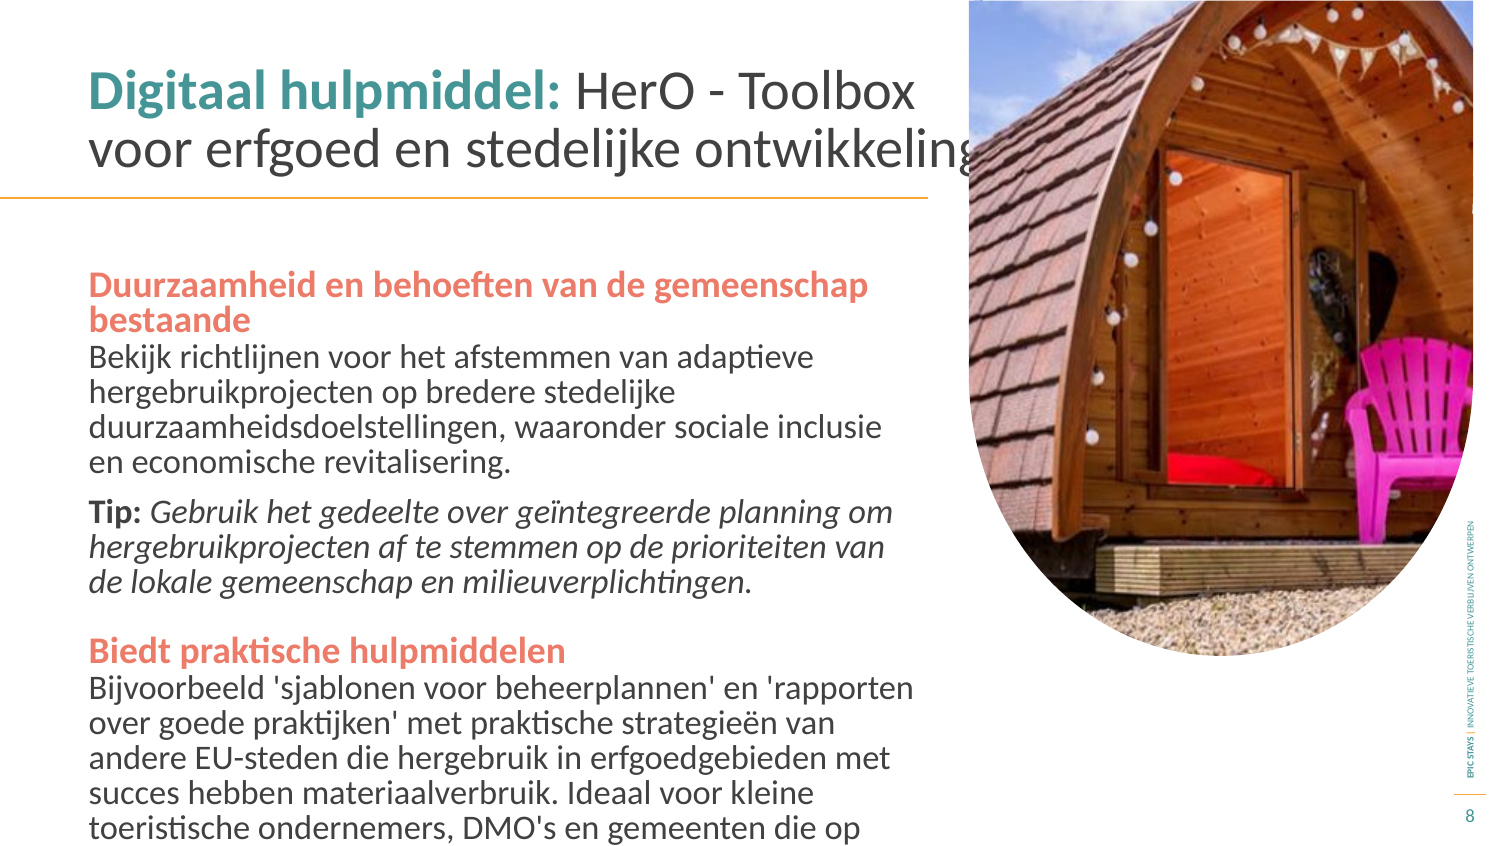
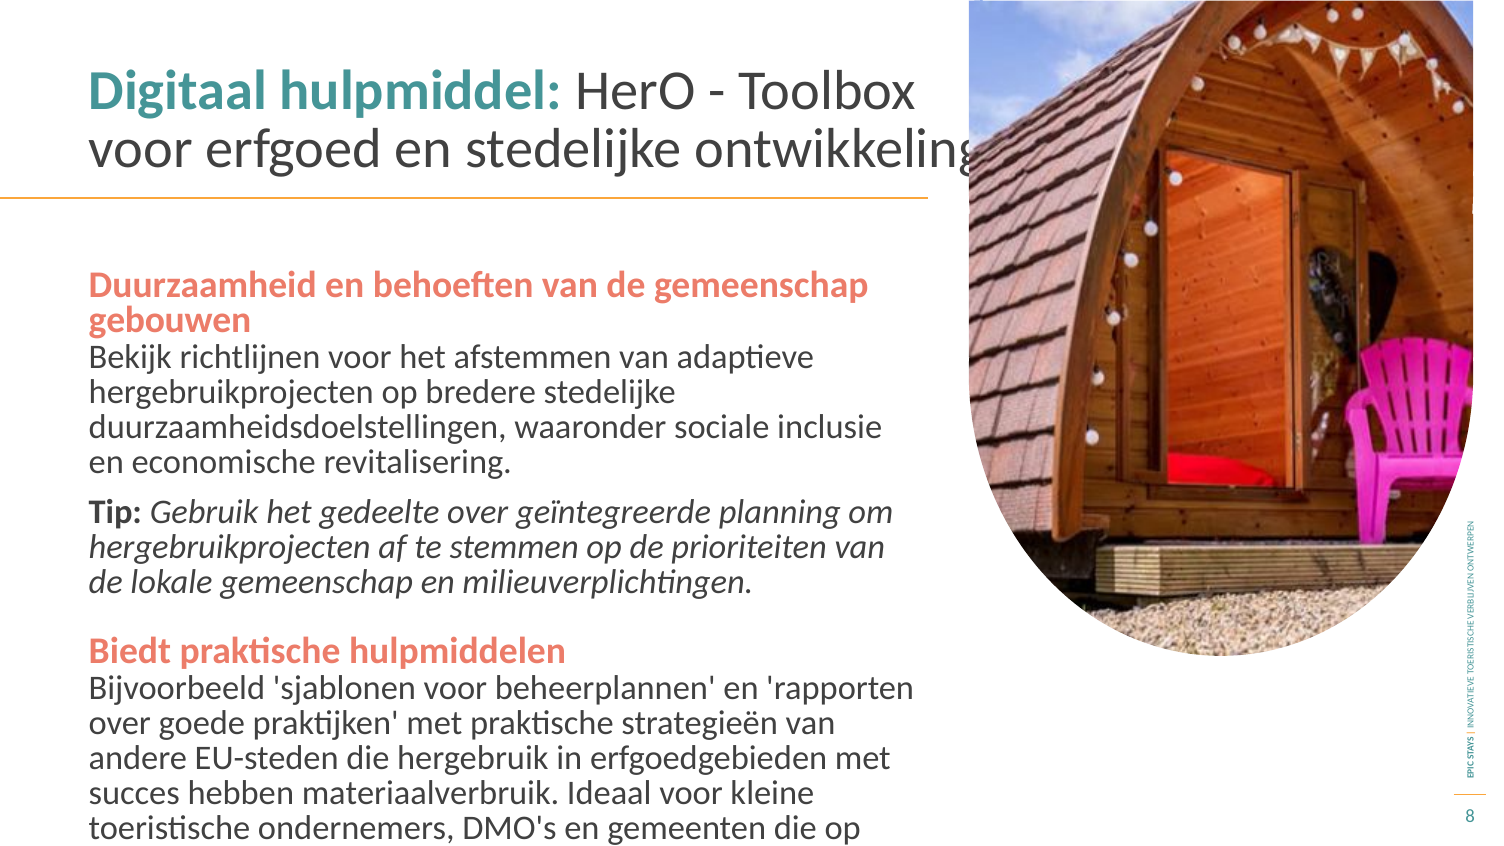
bestaande: bestaande -> gebouwen
